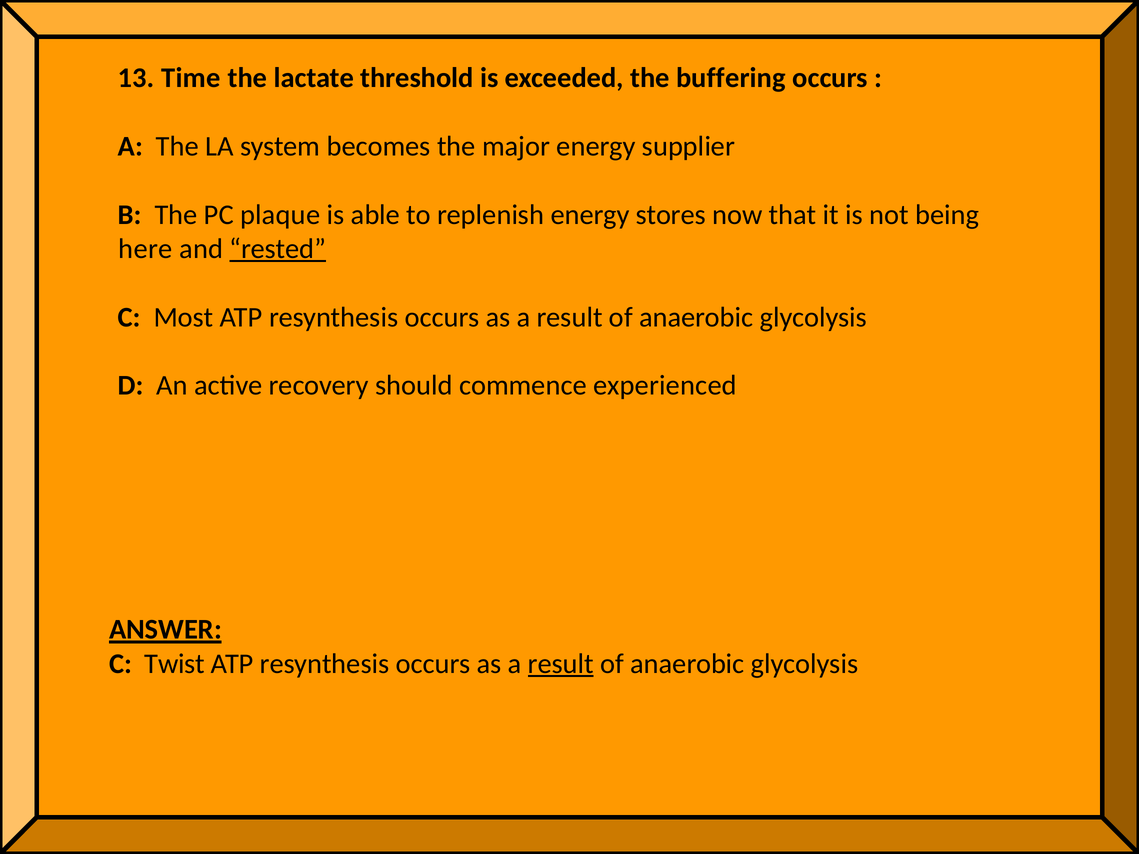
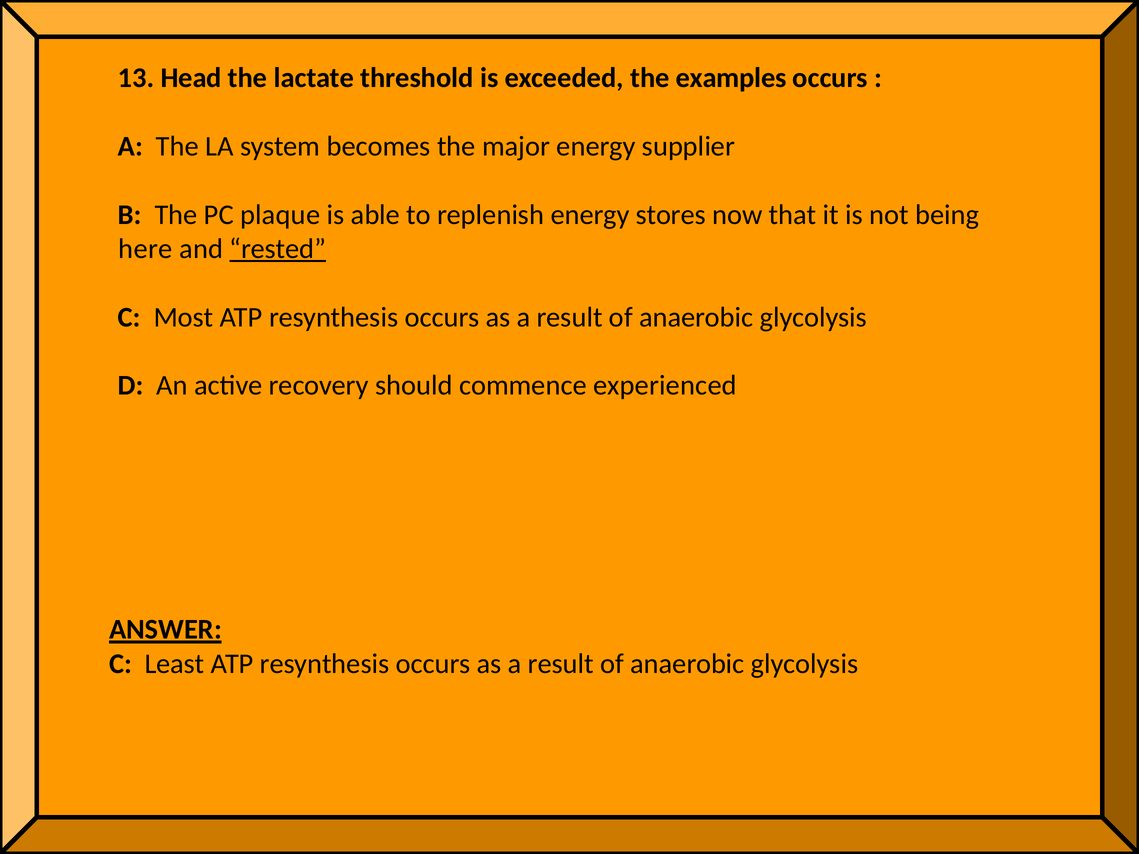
Time: Time -> Head
buffering: buffering -> examples
Twist: Twist -> Least
result at (561, 664) underline: present -> none
